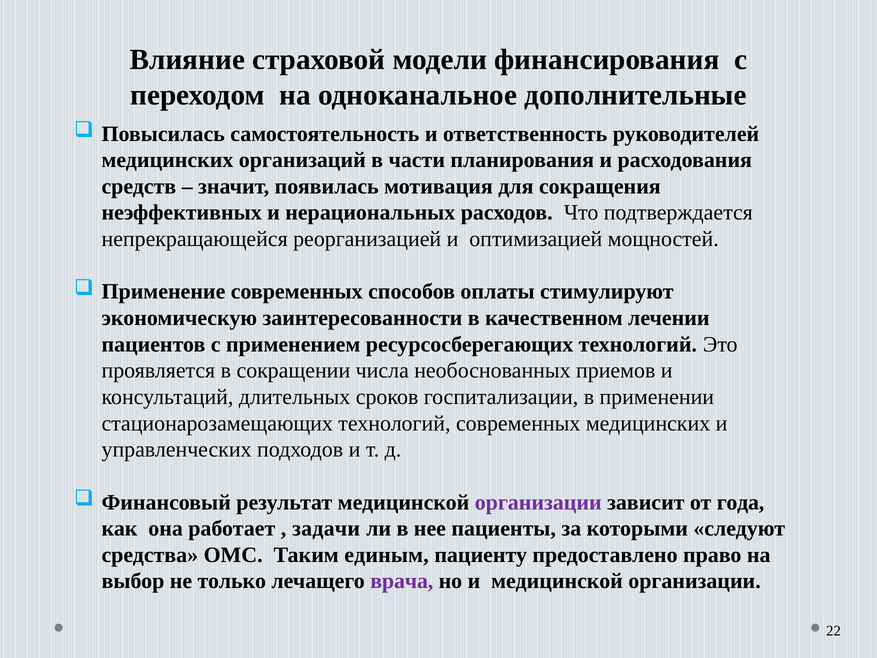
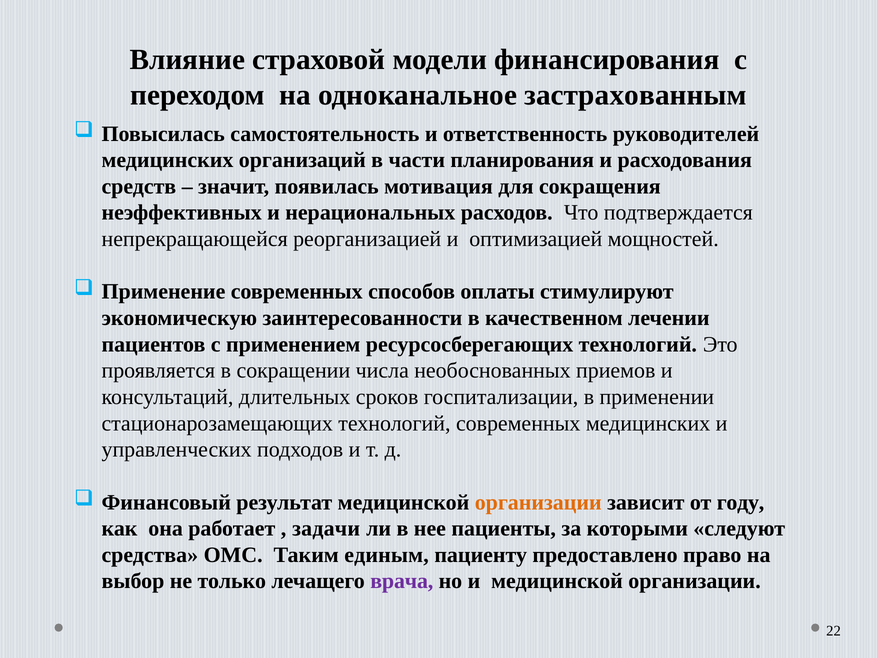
дополнительные: дополнительные -> застрахованным
организации at (538, 502) colour: purple -> orange
года: года -> году
